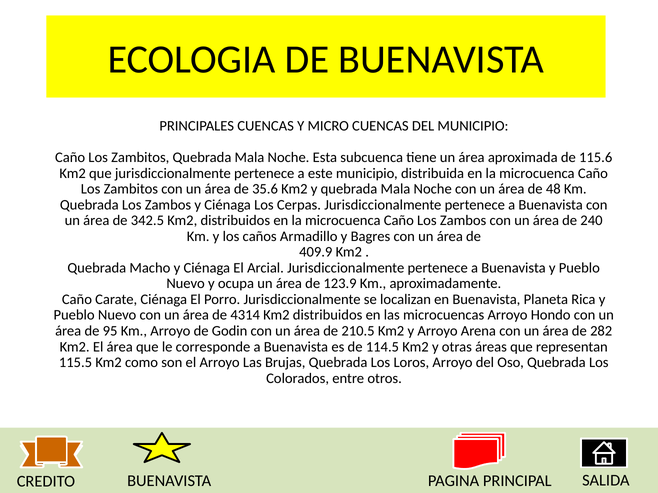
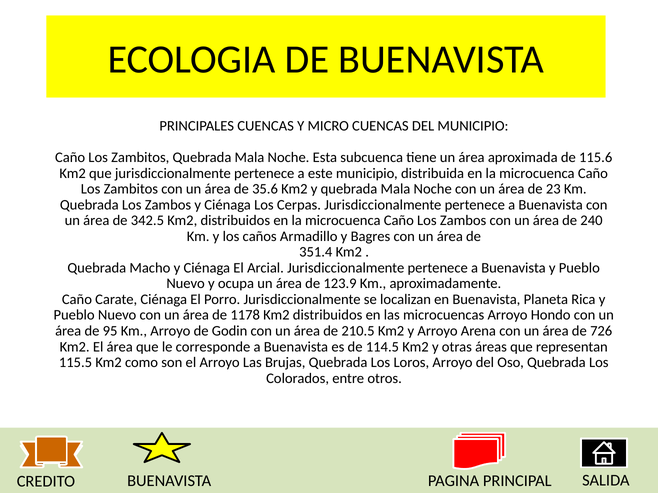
48: 48 -> 23
409.9: 409.9 -> 351.4
4314: 4314 -> 1178
282: 282 -> 726
